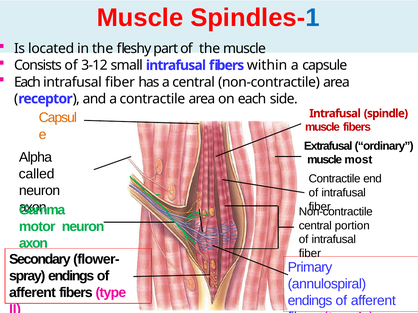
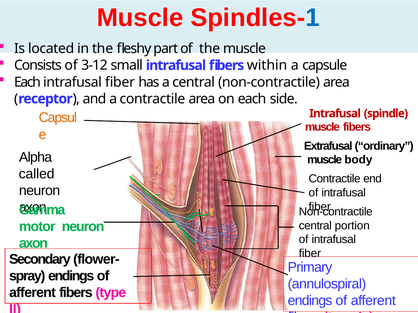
most: most -> body
